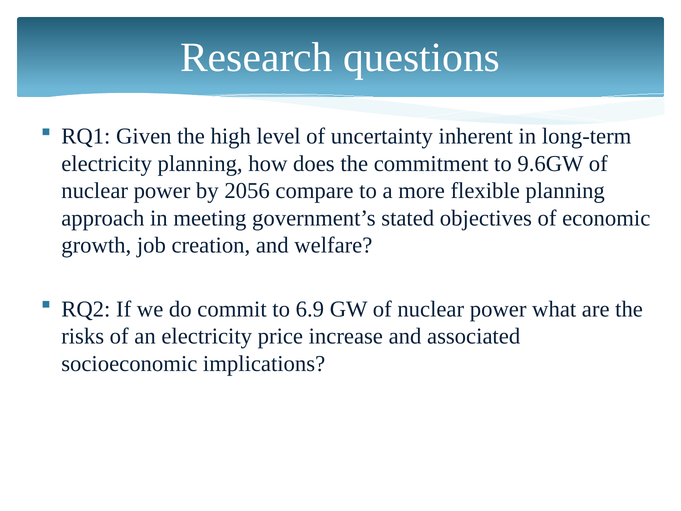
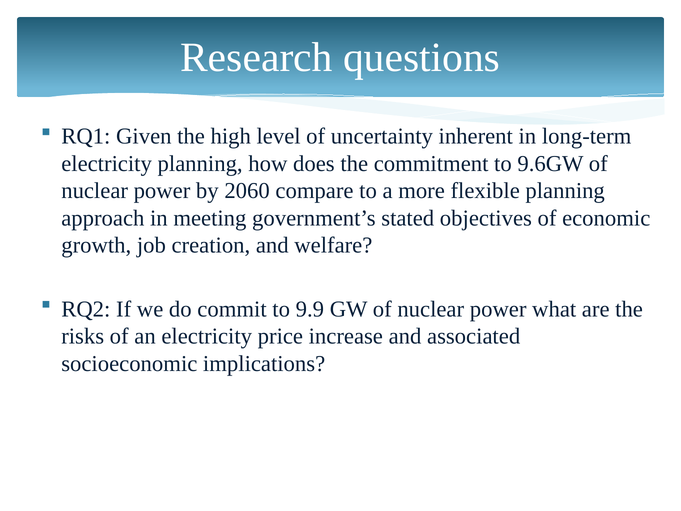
2056: 2056 -> 2060
6.9: 6.9 -> 9.9
